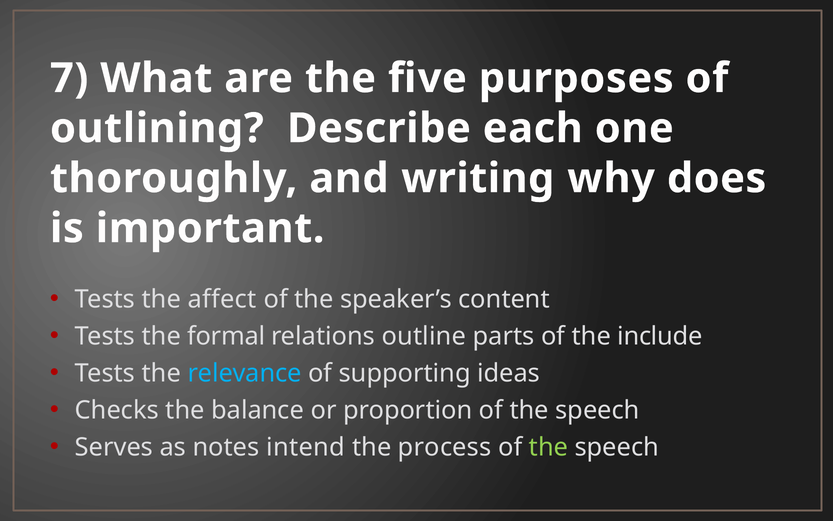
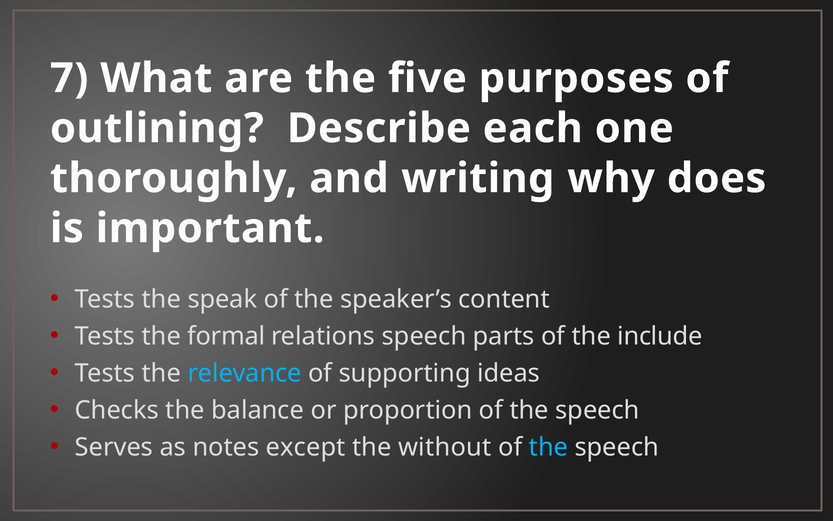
affect: affect -> speak
relations outline: outline -> speech
intend: intend -> except
process: process -> without
the at (549, 447) colour: light green -> light blue
